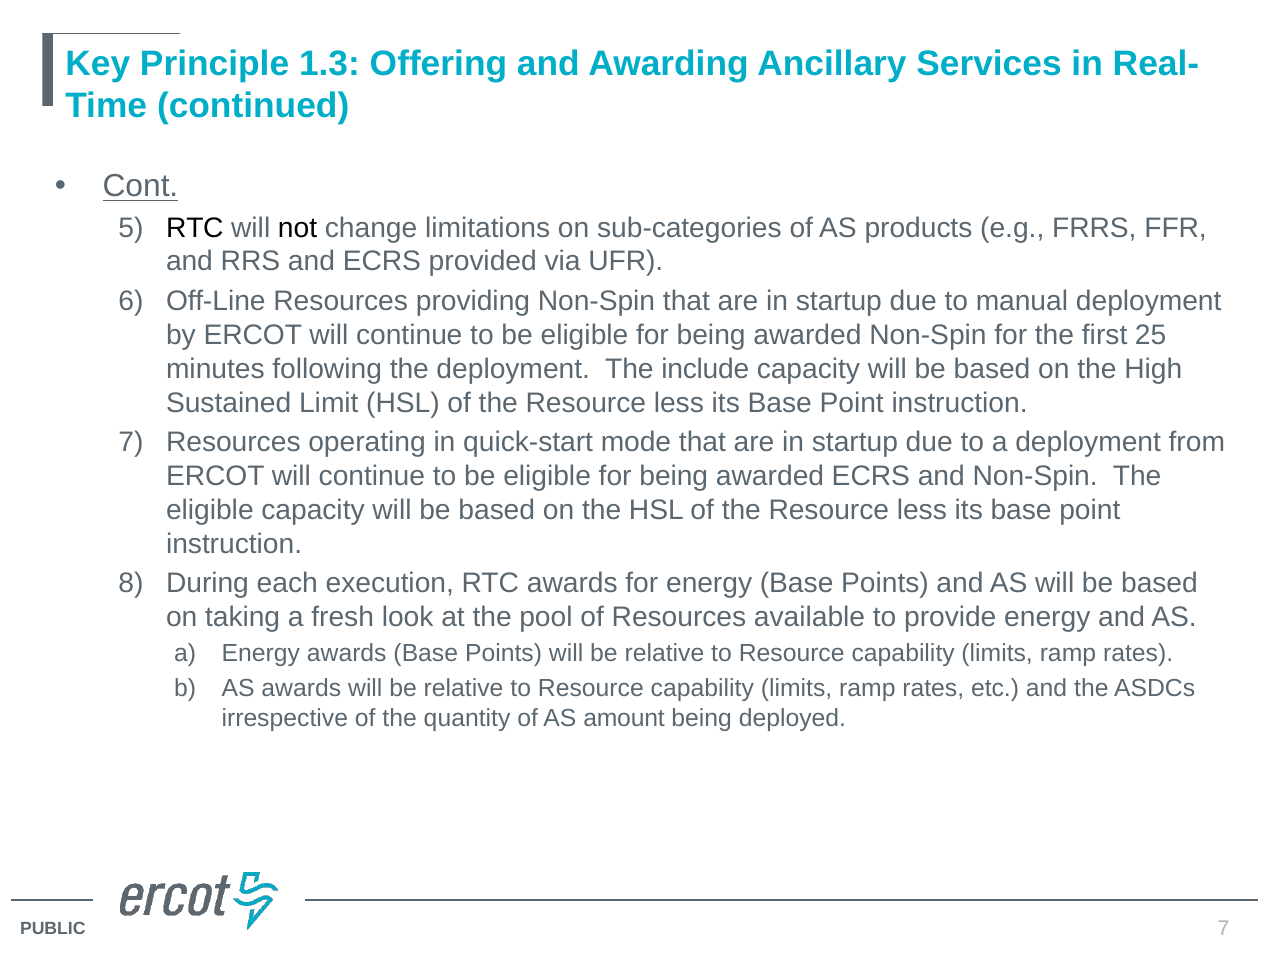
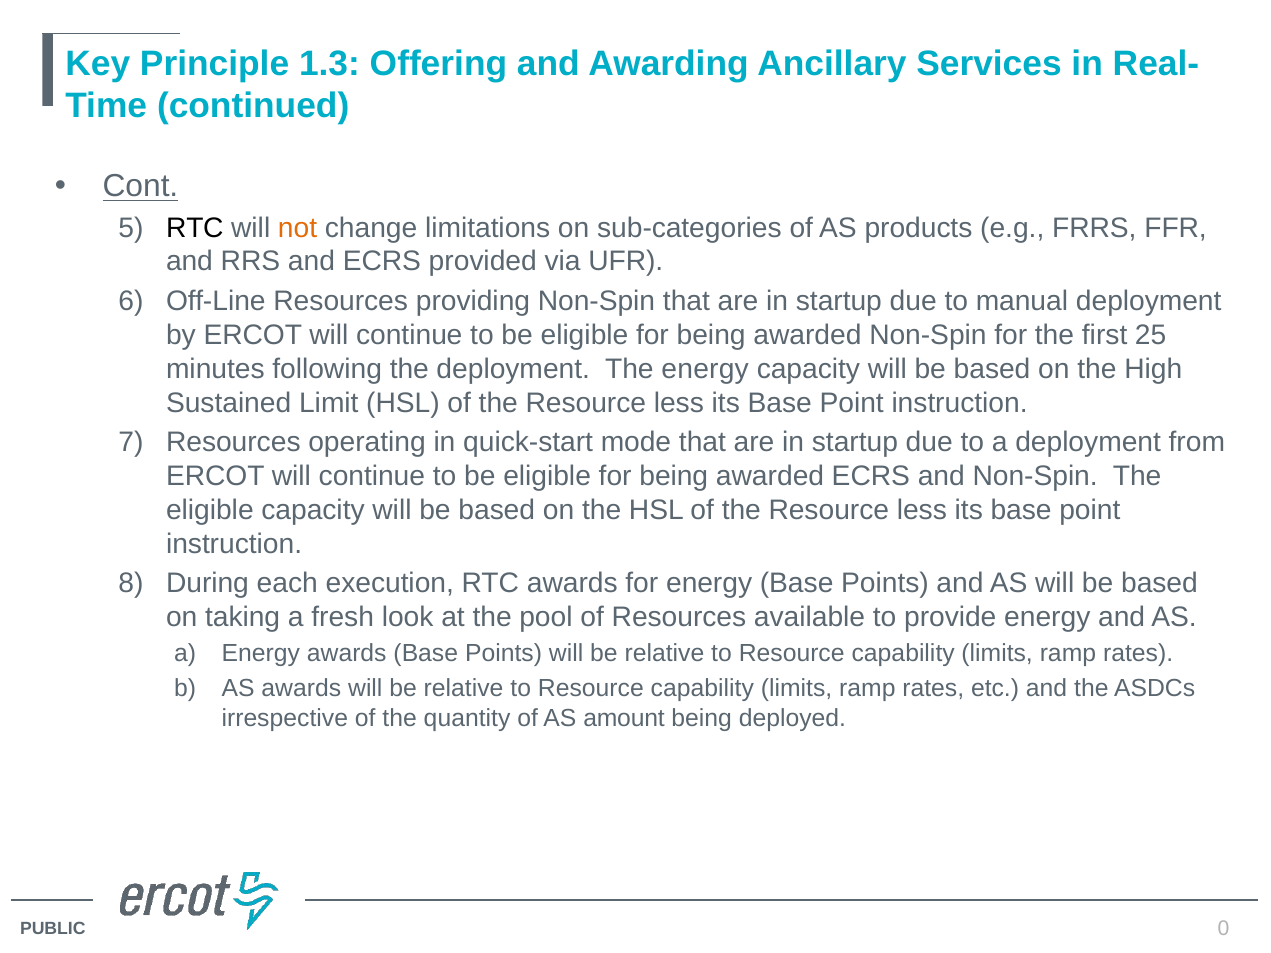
not colour: black -> orange
The include: include -> energy
7 at (1223, 929): 7 -> 0
